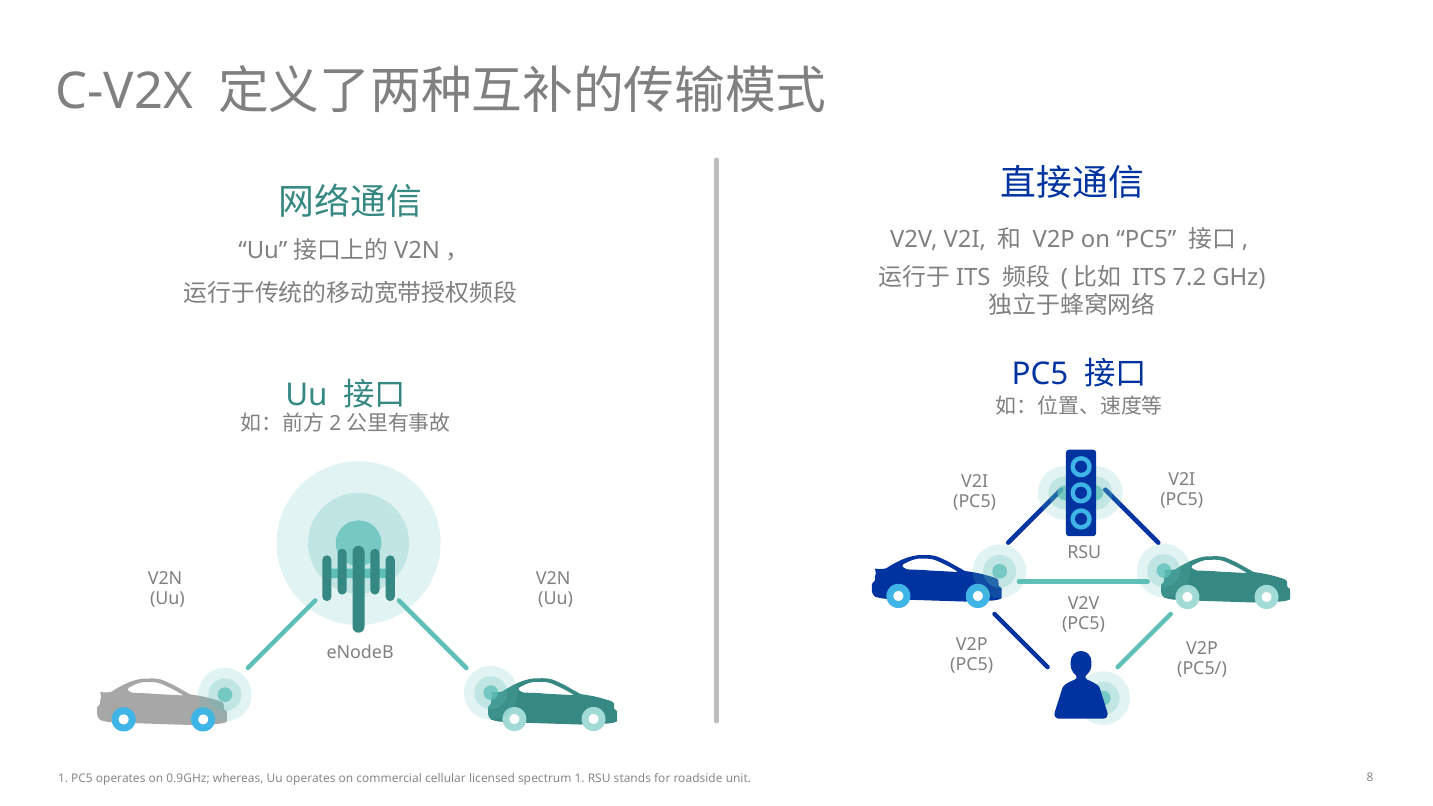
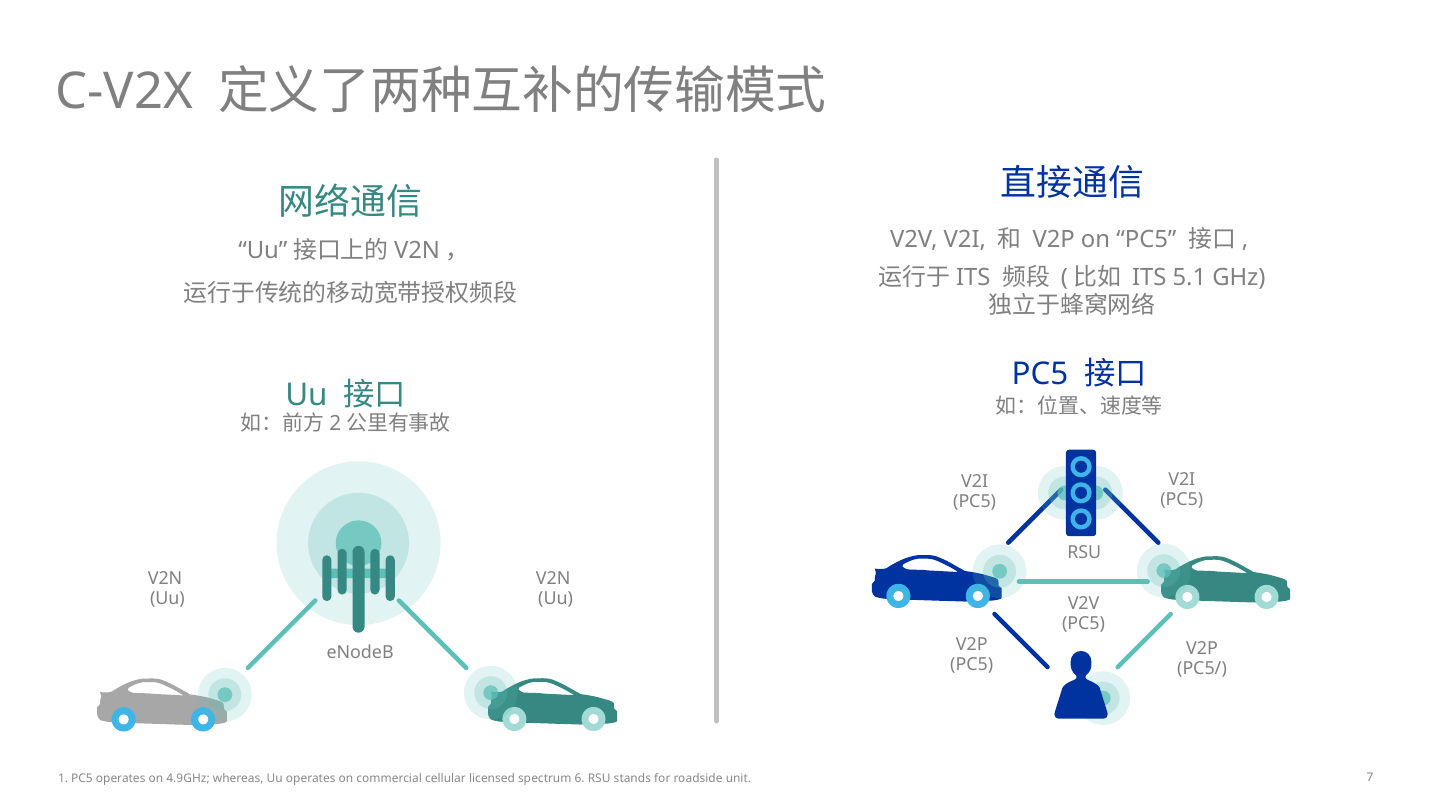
7.2: 7.2 -> 5.1
0.9GHz: 0.9GHz -> 4.9GHz
spectrum 1: 1 -> 6
8: 8 -> 7
